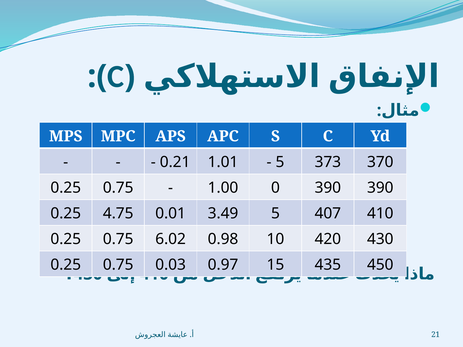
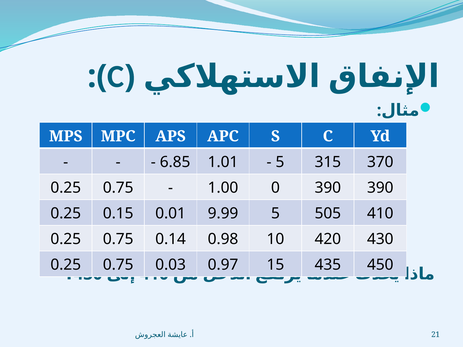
0.21: 0.21 -> 6.85
373: 373 -> 315
4.75: 4.75 -> 0.15
3.49: 3.49 -> 9.99
407: 407 -> 505
6.02: 6.02 -> 0.14
